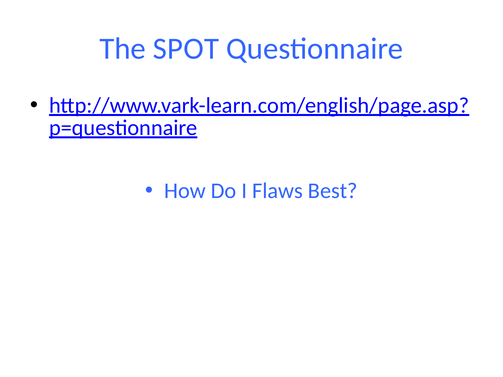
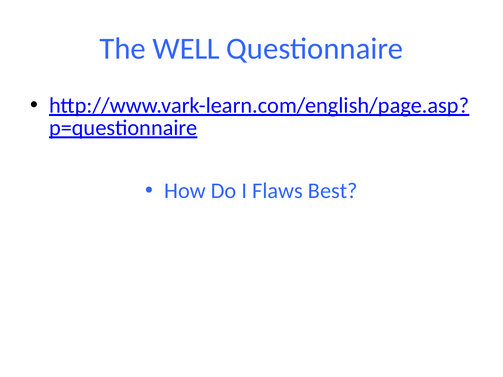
SPOT: SPOT -> WELL
